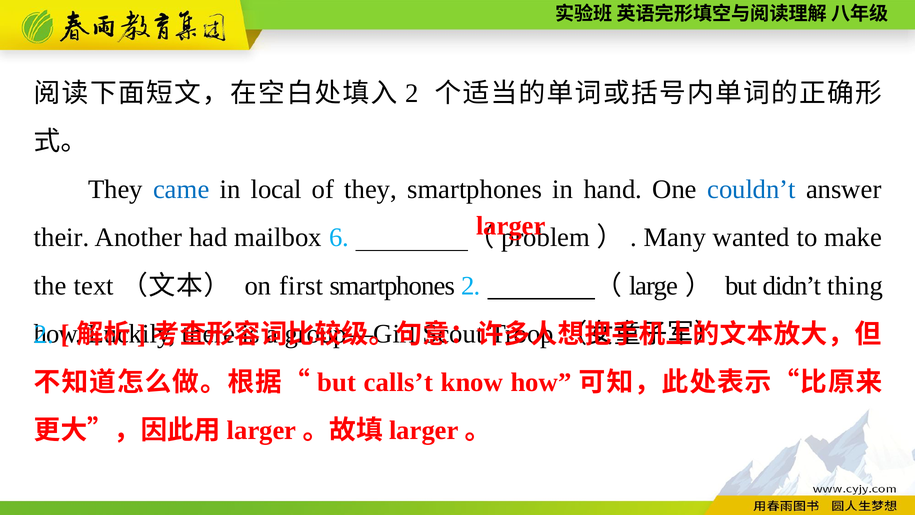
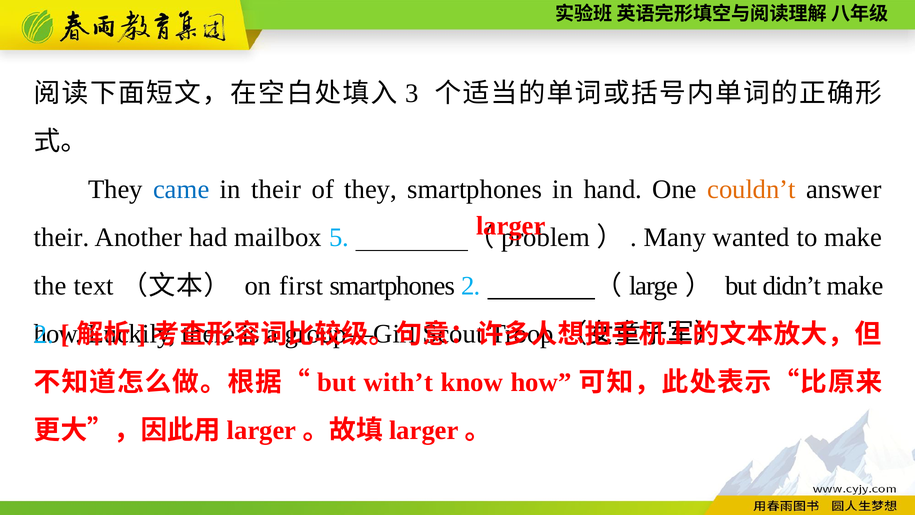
2 at (412, 93): 2 -> 3
in local: local -> their
couldn’t colour: blue -> orange
6: 6 -> 5
didn’t thing: thing -> make
calls’t: calls’t -> with’t
